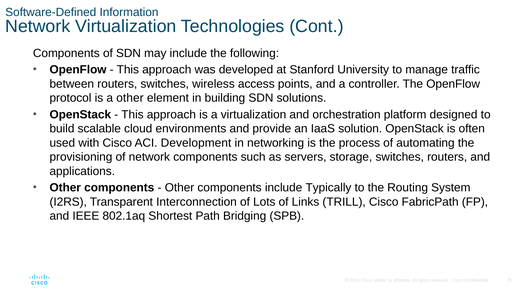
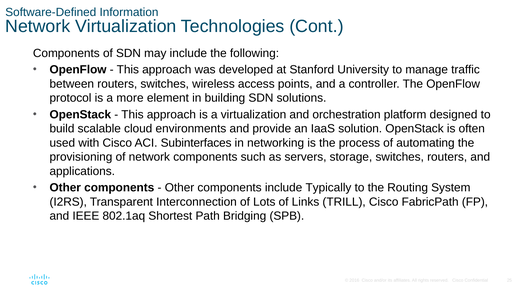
a other: other -> more
Development: Development -> Subinterfaces
